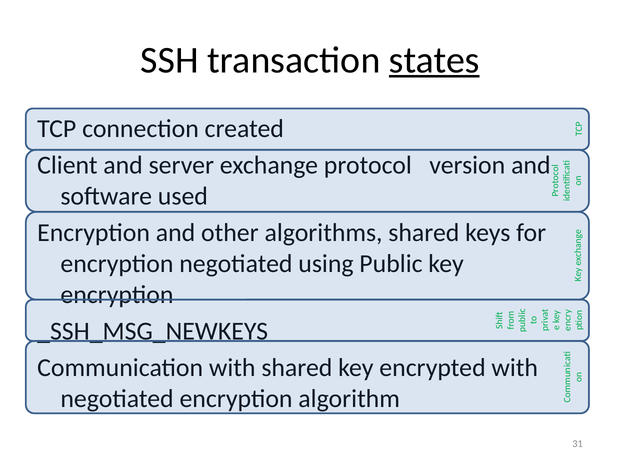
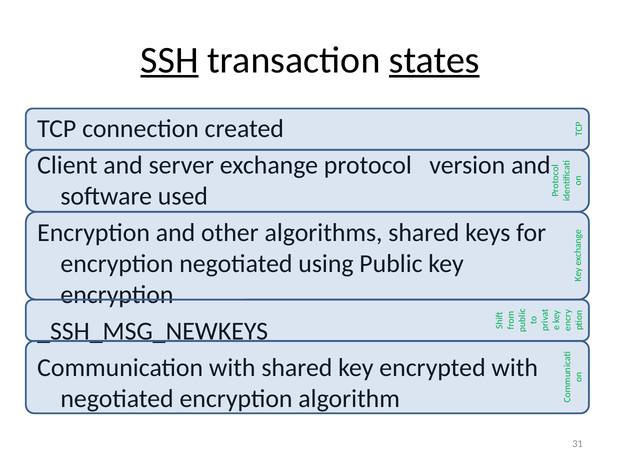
SSH underline: none -> present
